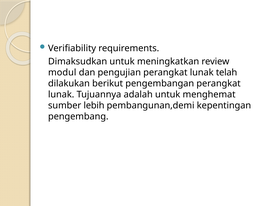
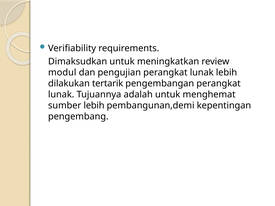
lunak telah: telah -> lebih
berikut: berikut -> tertarik
